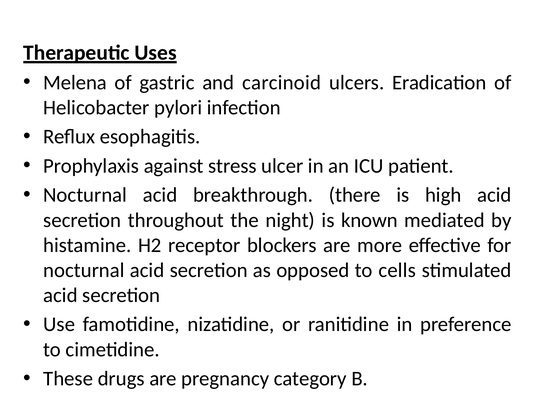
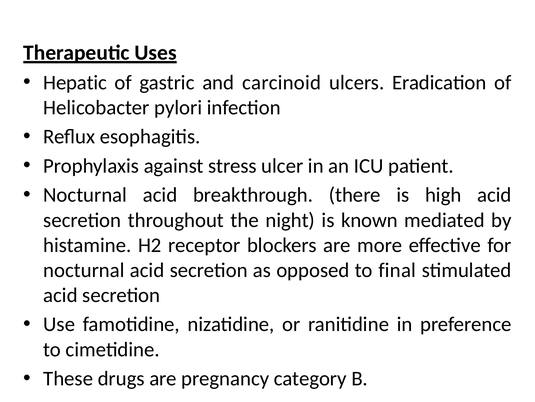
Melena: Melena -> Hepatic
cells: cells -> final
